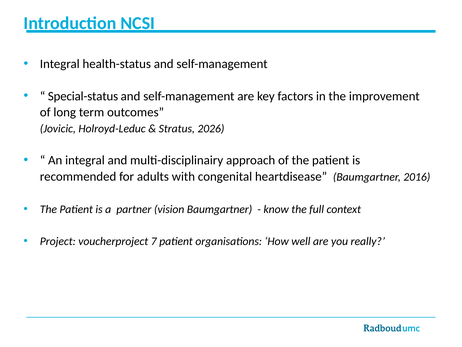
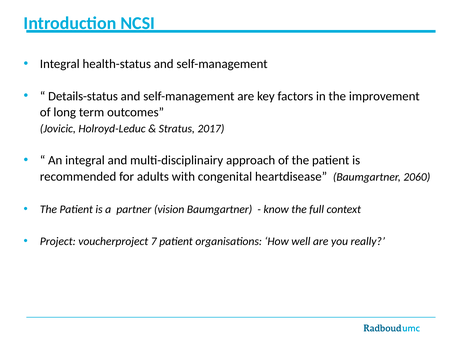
Special-status: Special-status -> Details-status
2026: 2026 -> 2017
2016: 2016 -> 2060
